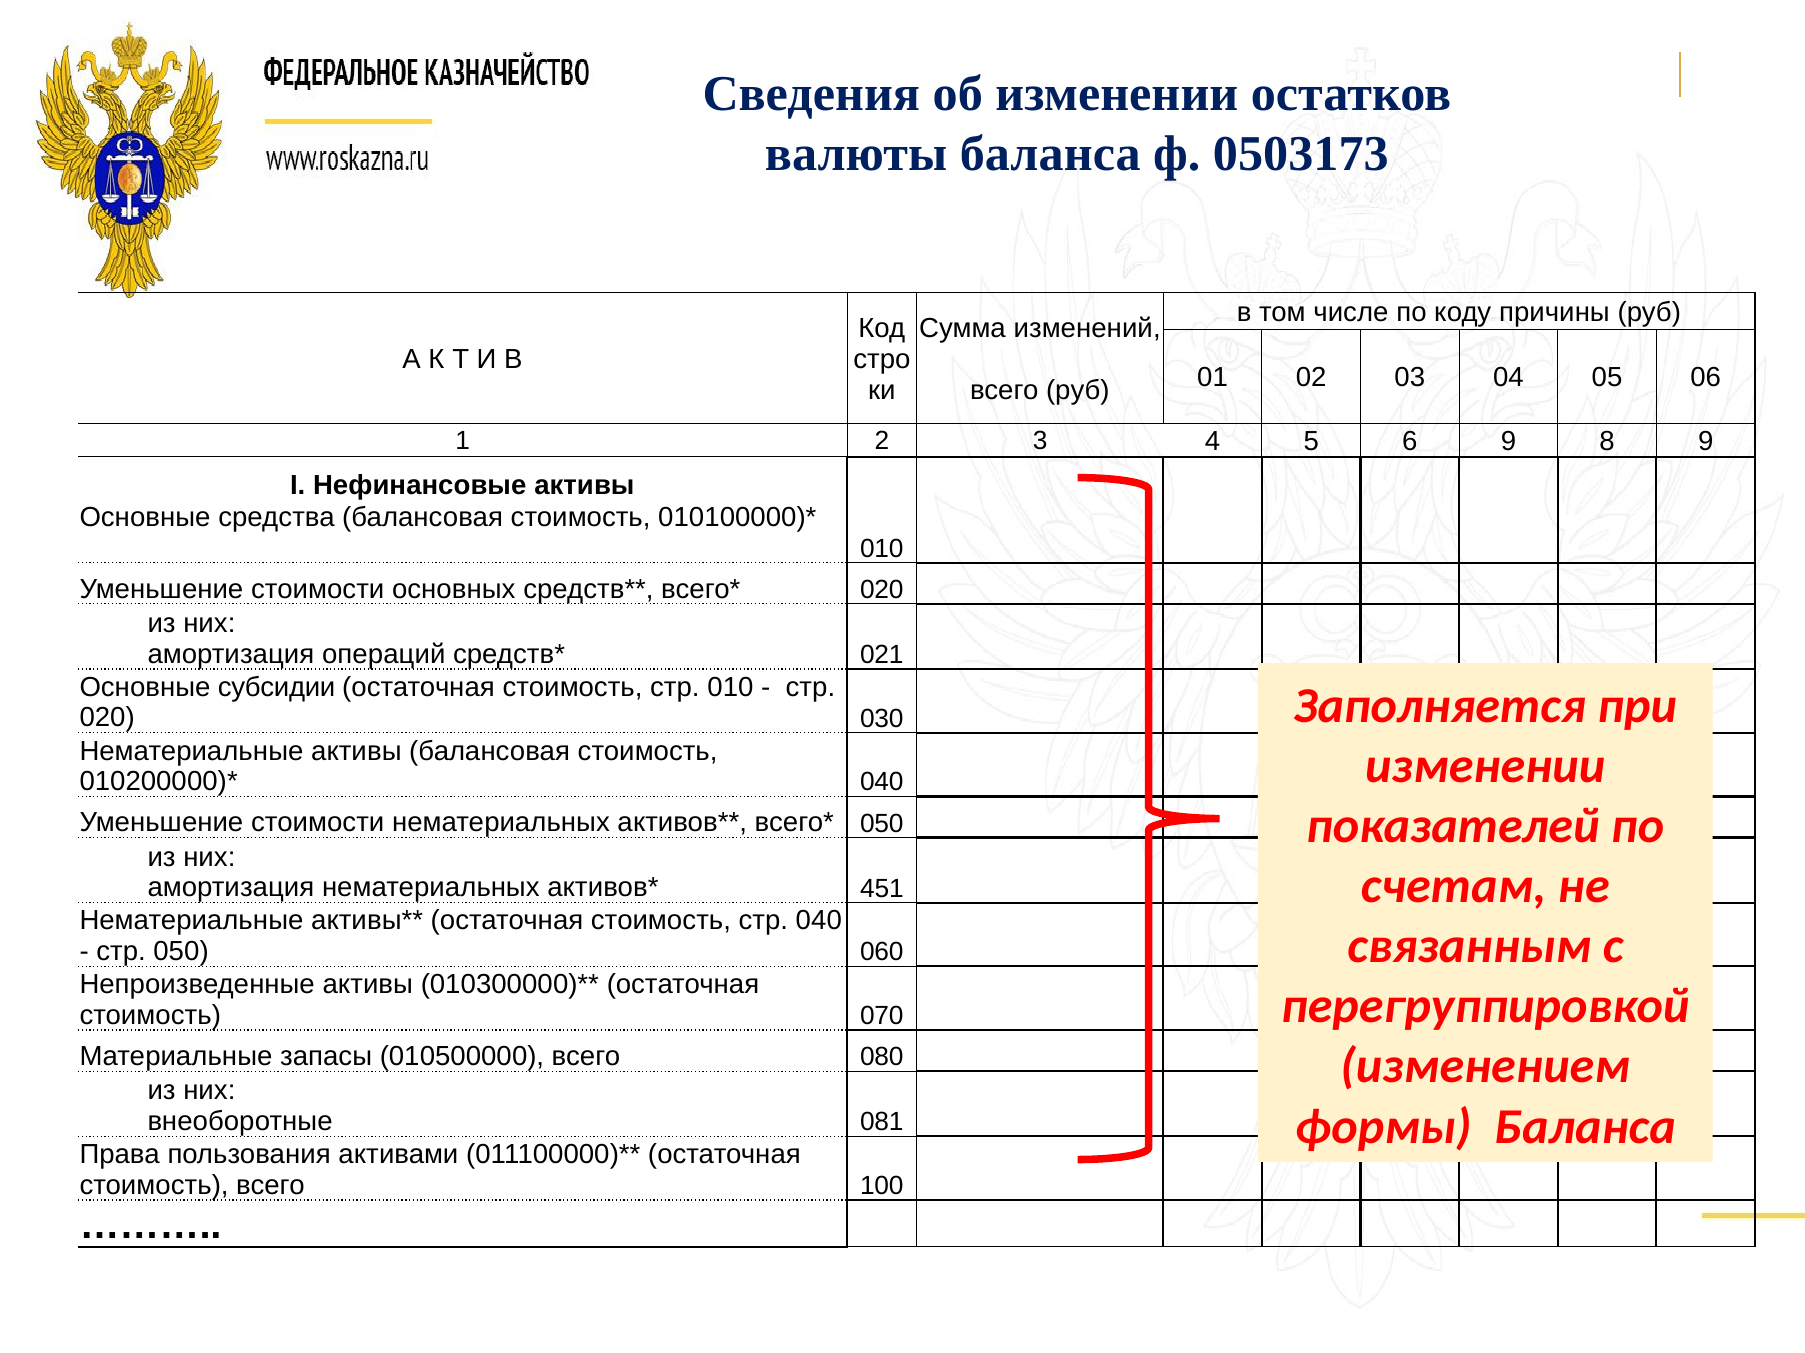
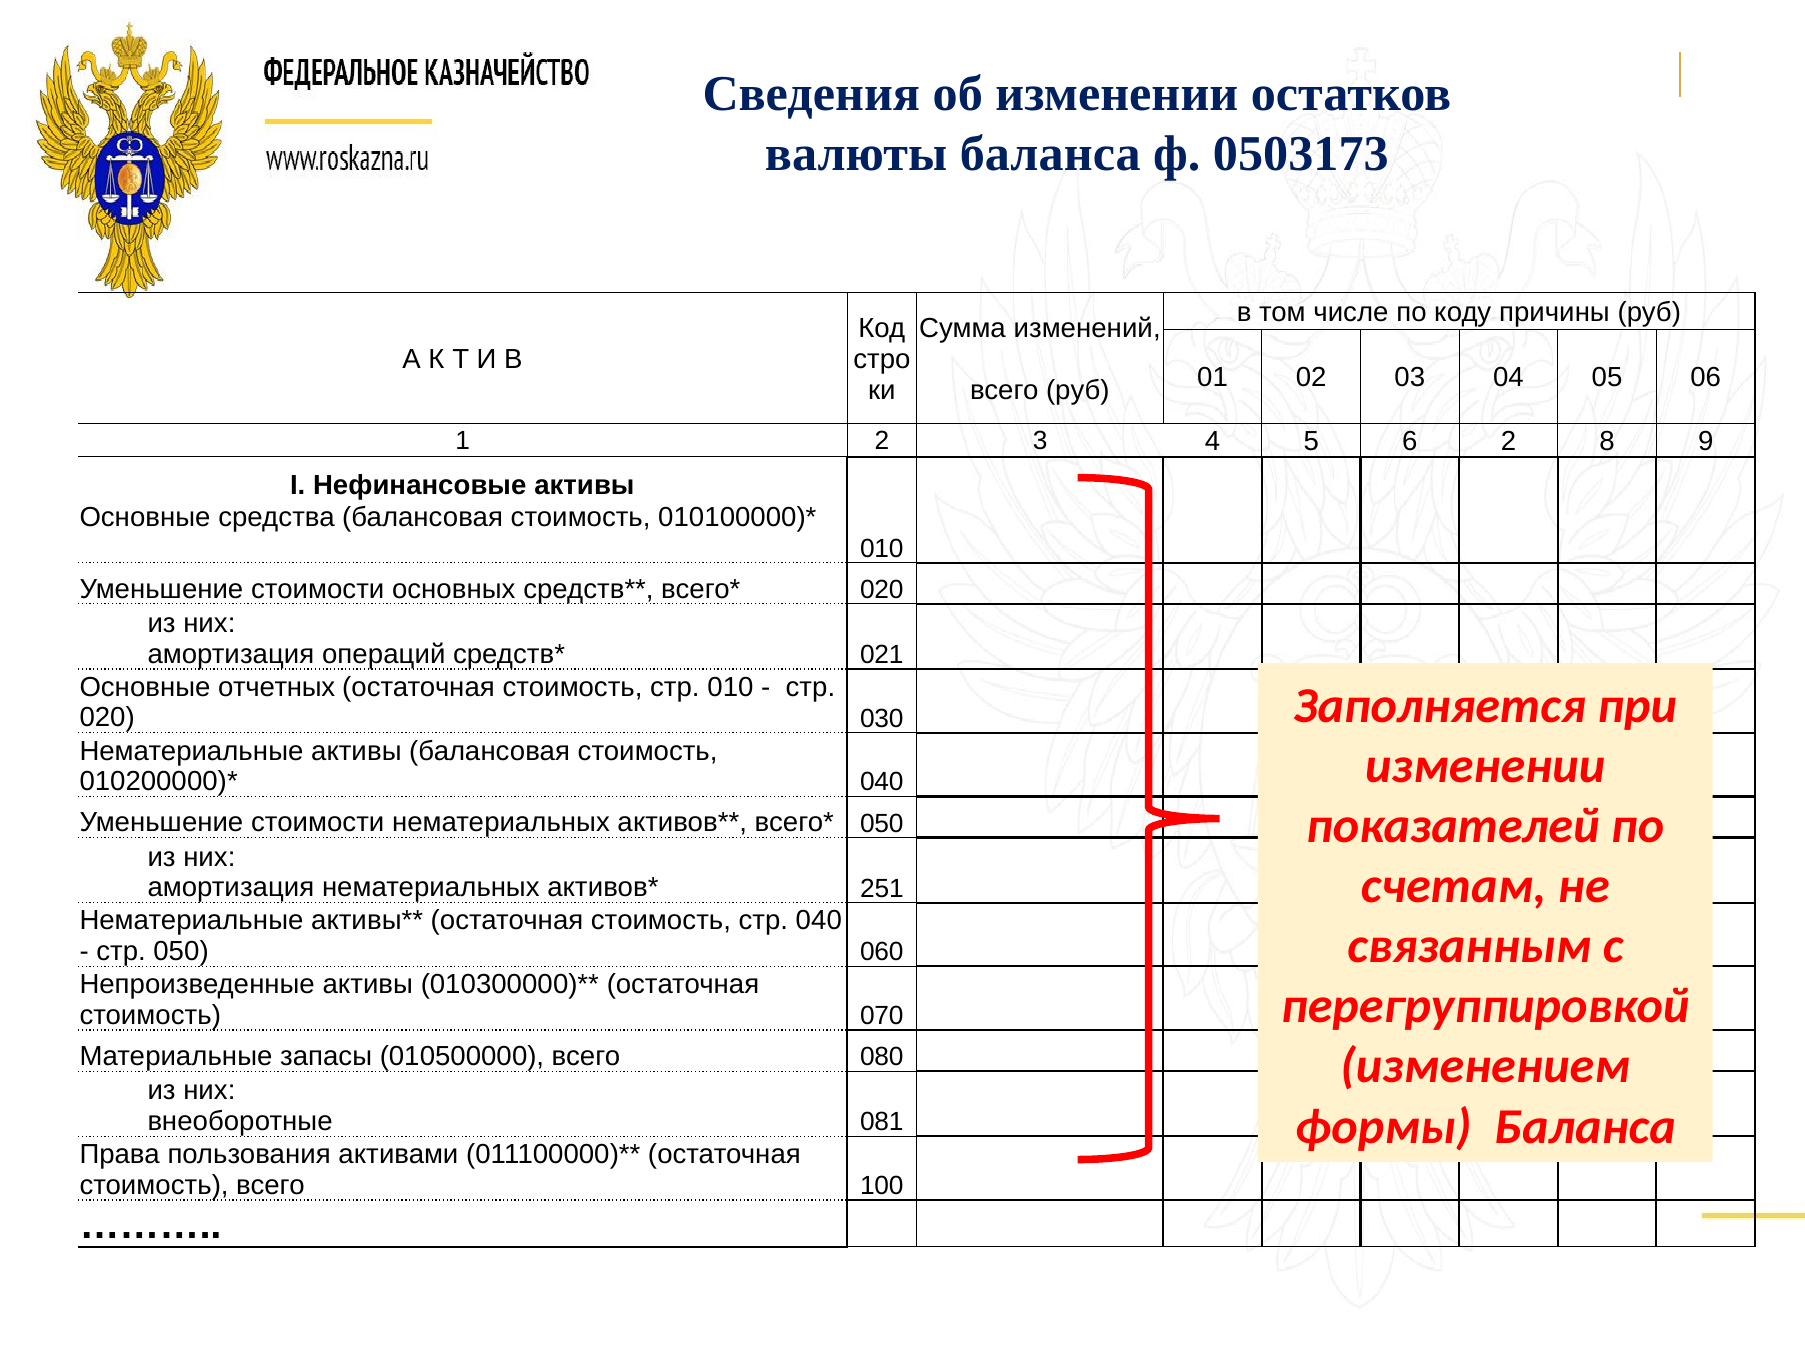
6 9: 9 -> 2
субсидии: субсидии -> отчетных
451: 451 -> 251
